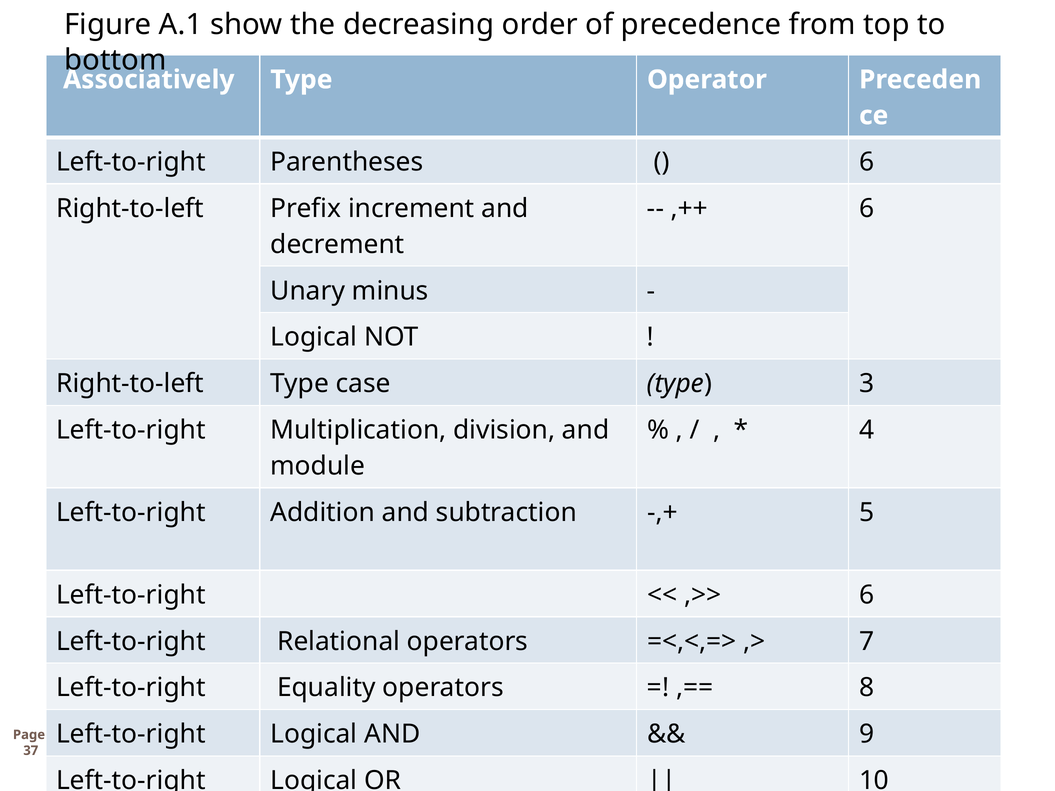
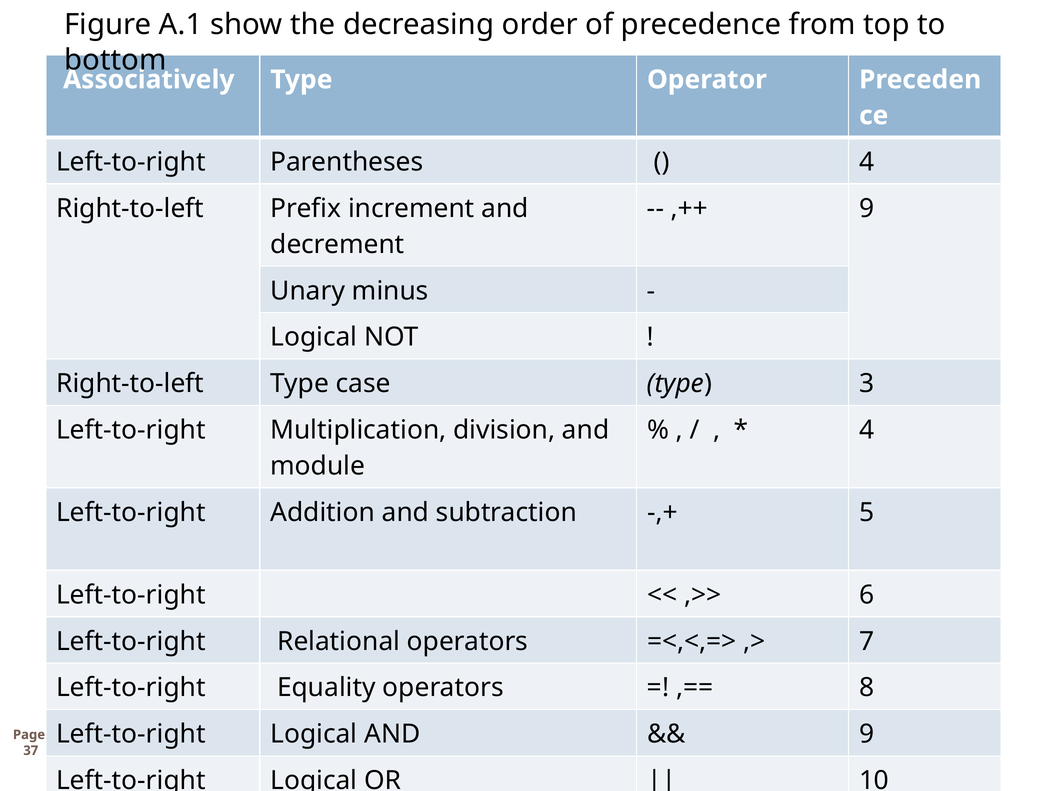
6 at (867, 162): 6 -> 4
6 at (867, 209): 6 -> 9
